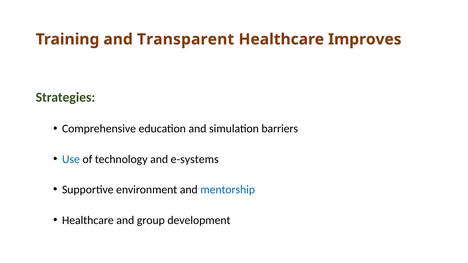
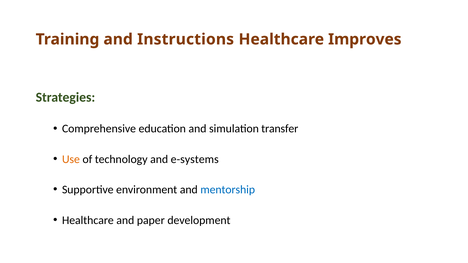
Transparent: Transparent -> Instructions
barriers: barriers -> transfer
Use colour: blue -> orange
group: group -> paper
